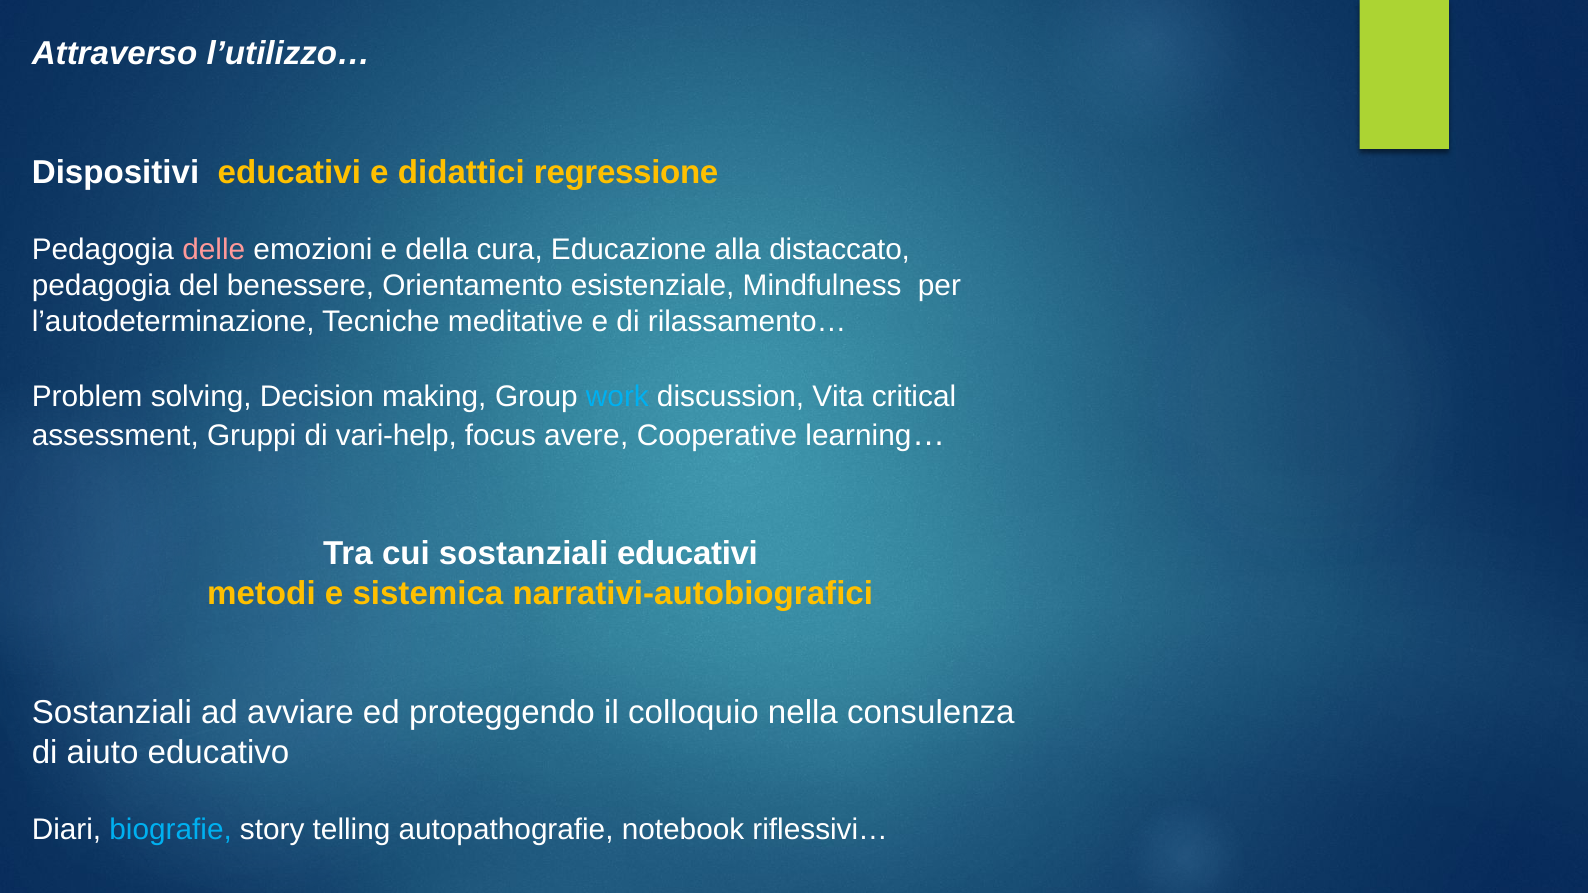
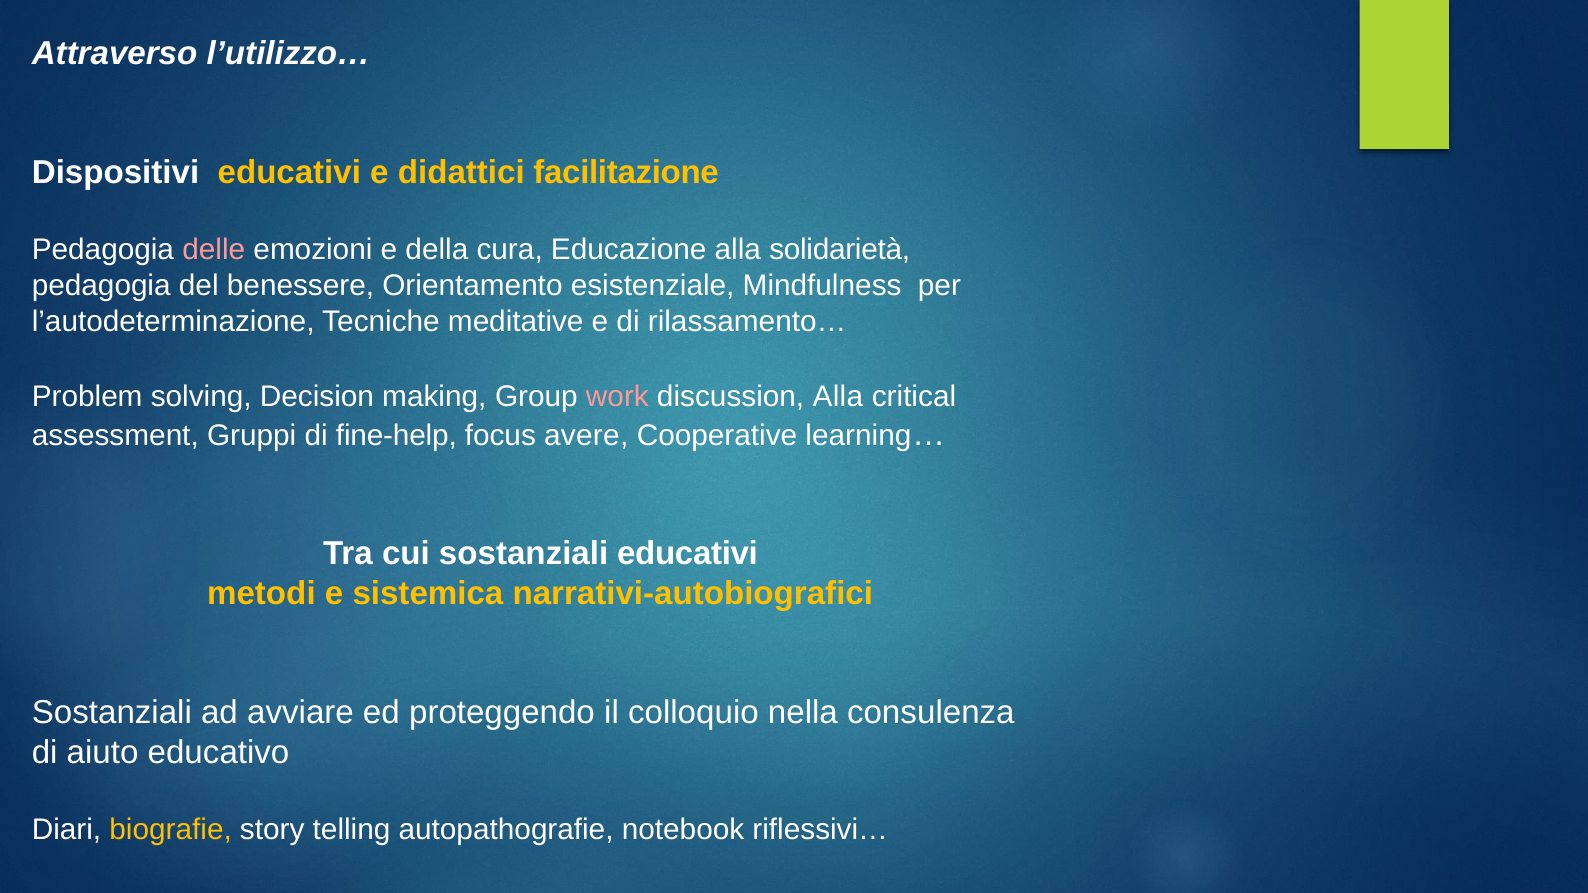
regressione: regressione -> facilitazione
distaccato: distaccato -> solidarietà
work colour: light blue -> pink
discussion Vita: Vita -> Alla
vari-help: vari-help -> fine-help
biografie colour: light blue -> yellow
